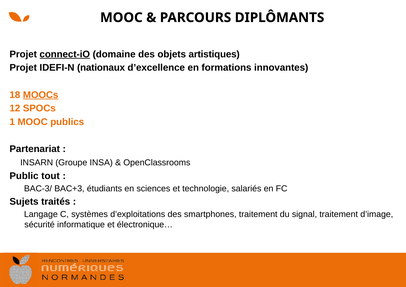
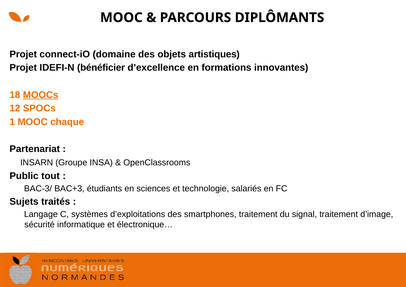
connect-iO underline: present -> none
nationaux: nationaux -> bénéficier
publics: publics -> chaque
